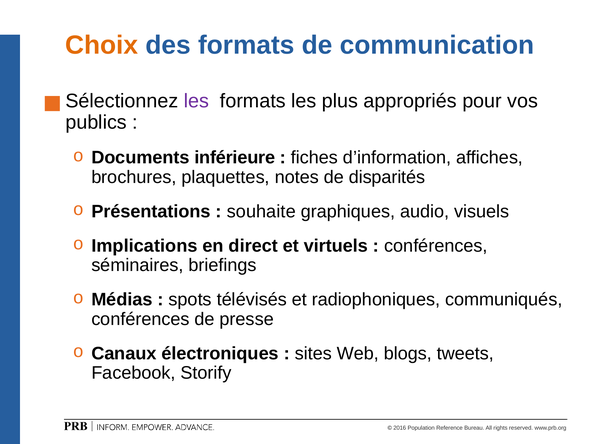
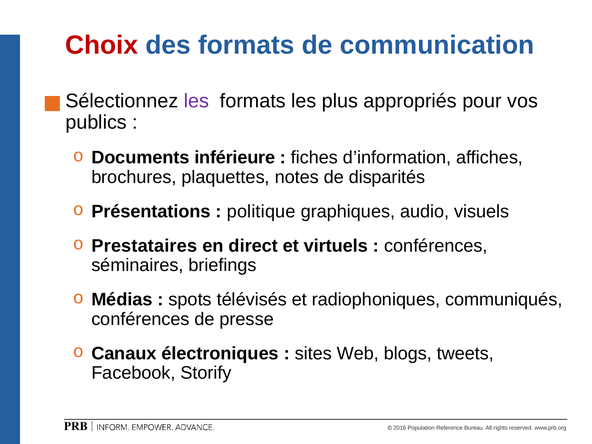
Choix colour: orange -> red
souhaite: souhaite -> politique
Implications: Implications -> Prestataires
